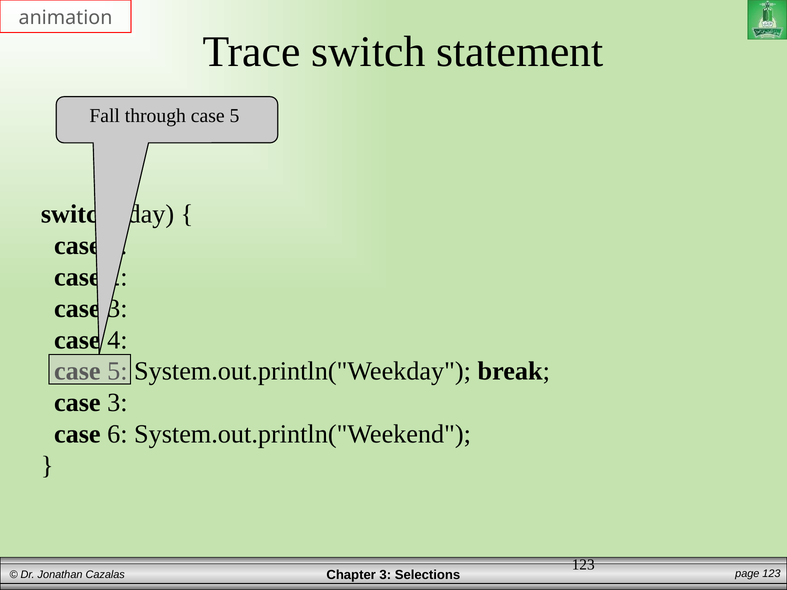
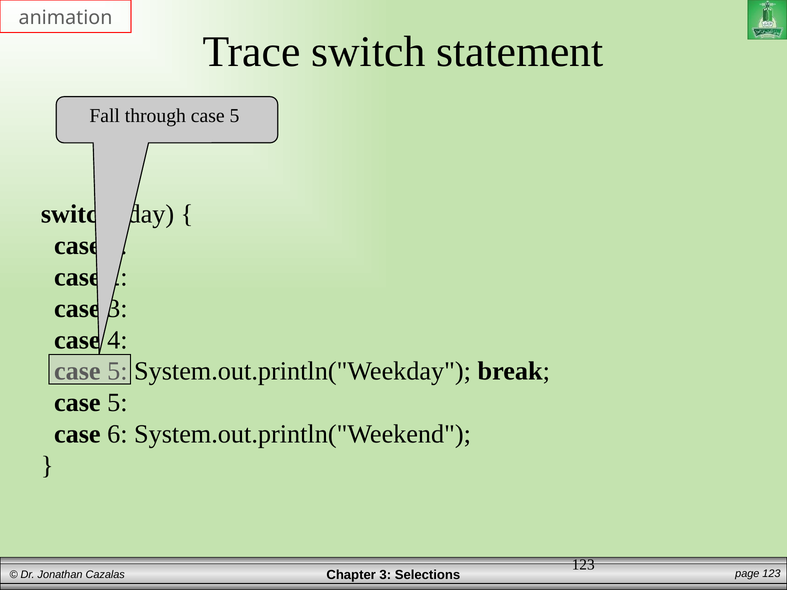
3 at (117, 403): 3 -> 5
